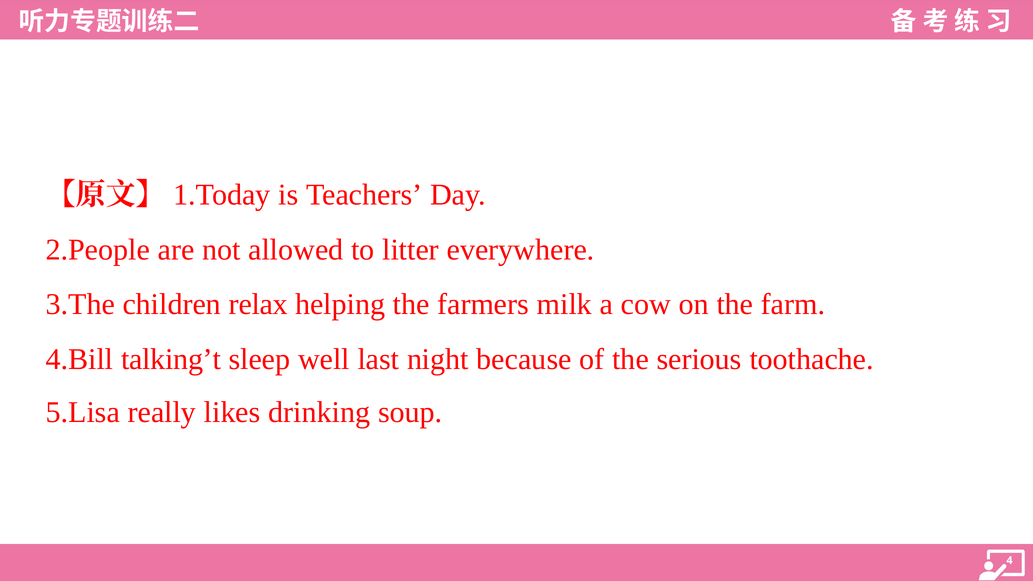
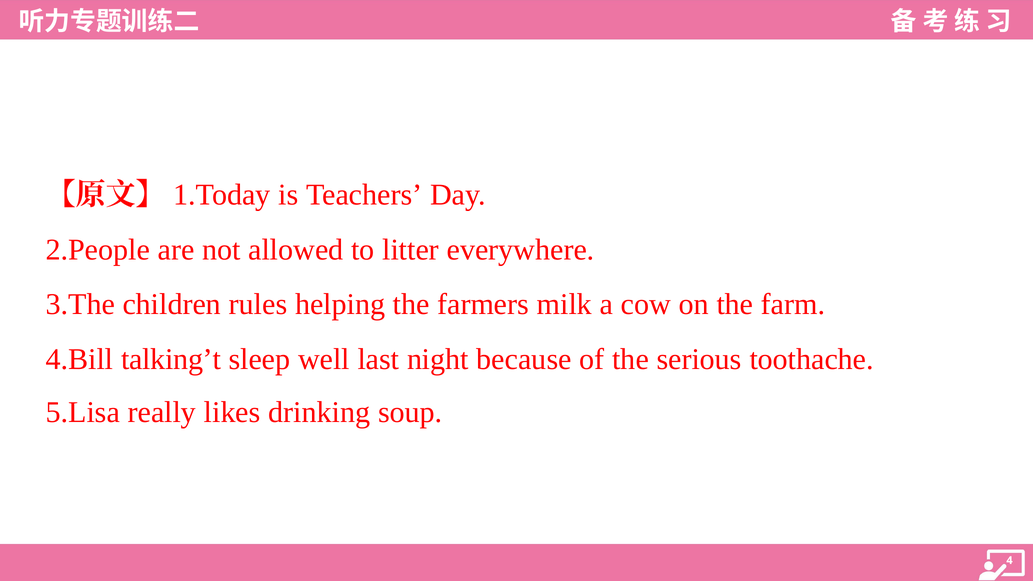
relax: relax -> rules
